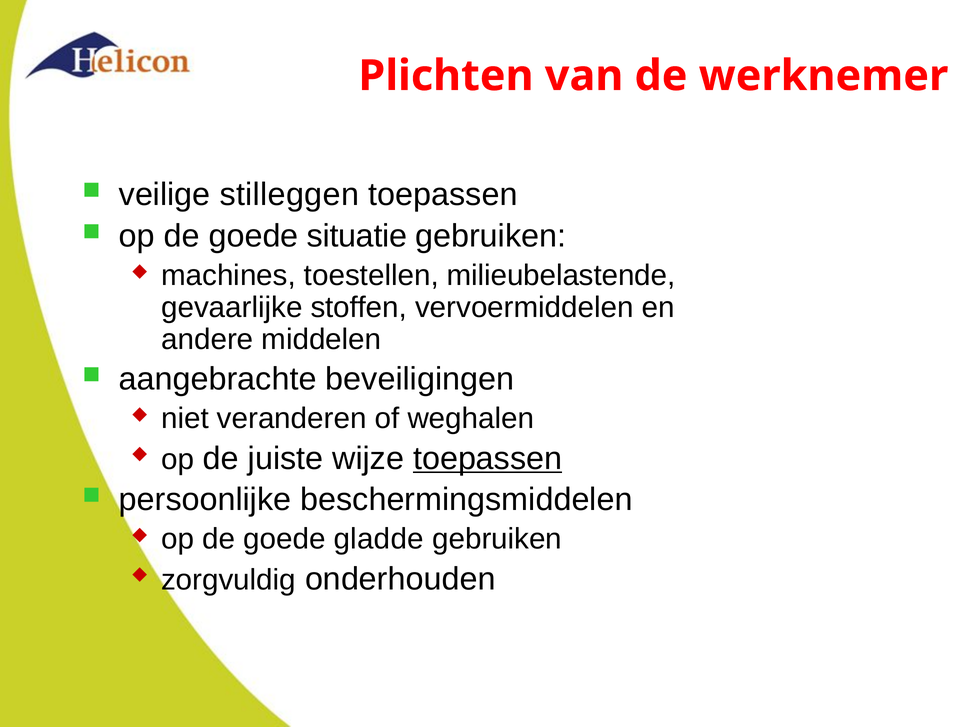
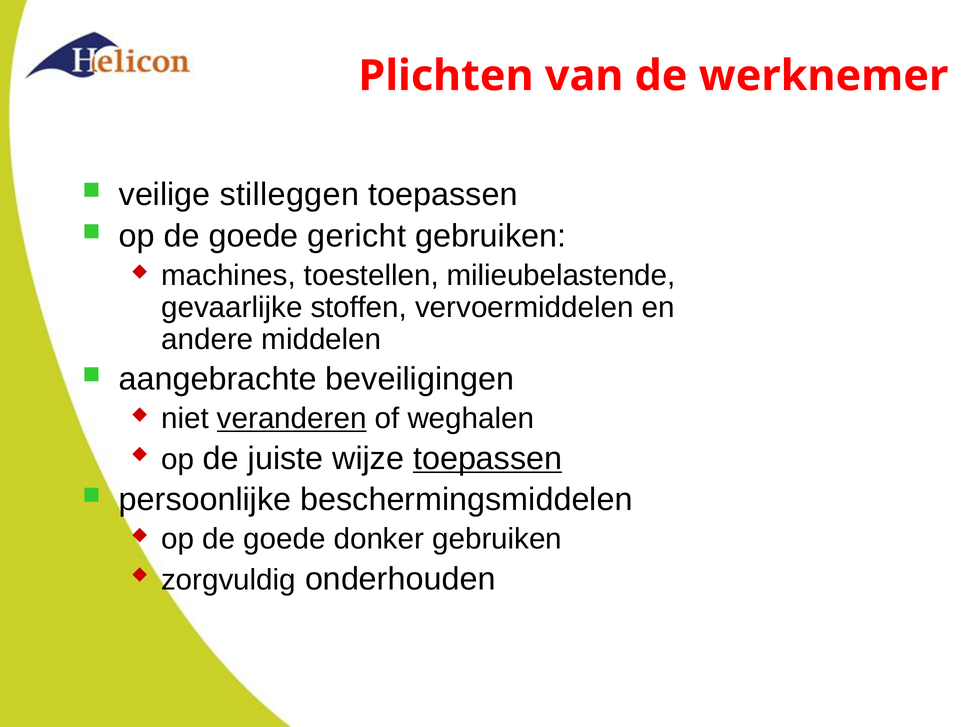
situatie: situatie -> gericht
veranderen underline: none -> present
gladde: gladde -> donker
